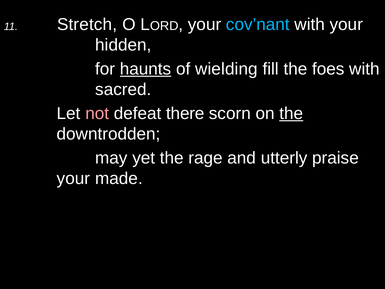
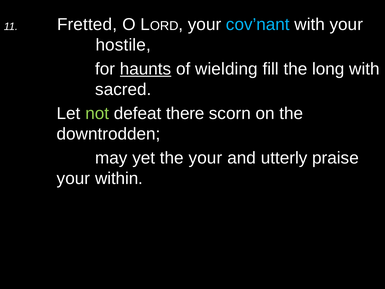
Stretch: Stretch -> Fretted
hidden: hidden -> hostile
foes: foes -> long
not colour: pink -> light green
the at (291, 113) underline: present -> none
the rage: rage -> your
made: made -> within
